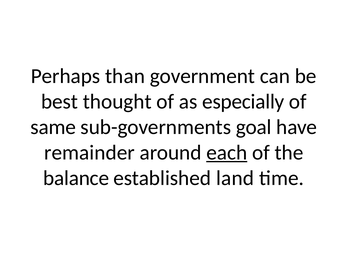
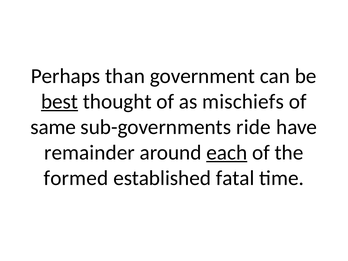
best underline: none -> present
especially: especially -> mischiefs
goal: goal -> ride
balance: balance -> formed
land: land -> fatal
